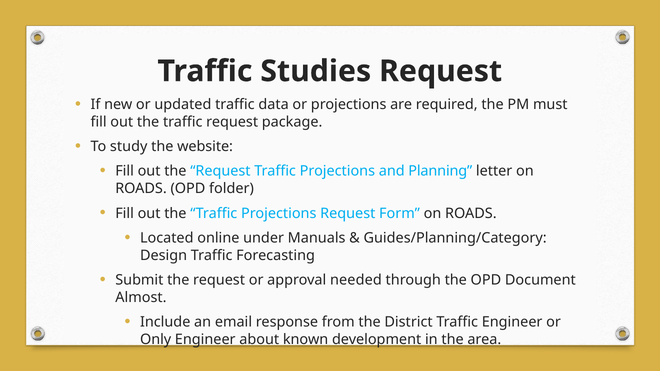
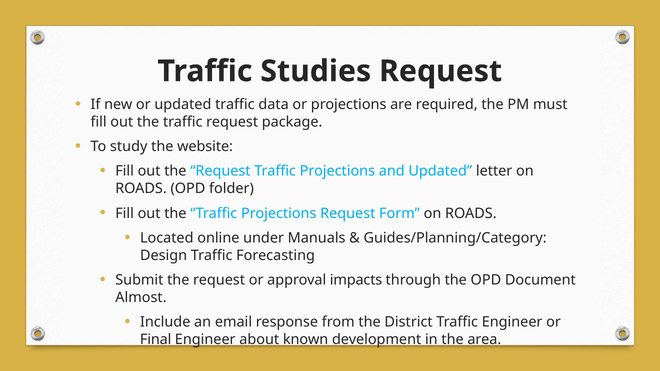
and Planning: Planning -> Updated
needed: needed -> impacts
Only: Only -> Final
